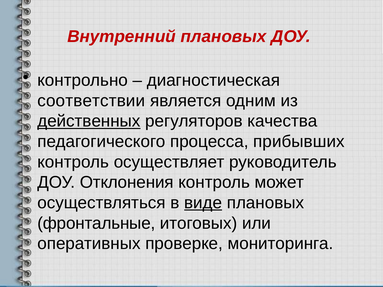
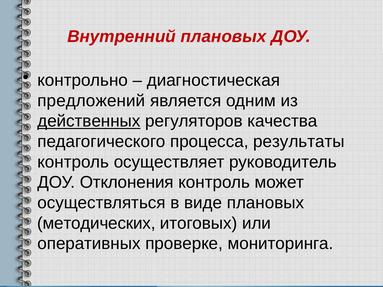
соответствии: соответствии -> предложений
прибывших: прибывших -> результаты
виде underline: present -> none
фронтальные: фронтальные -> методических
